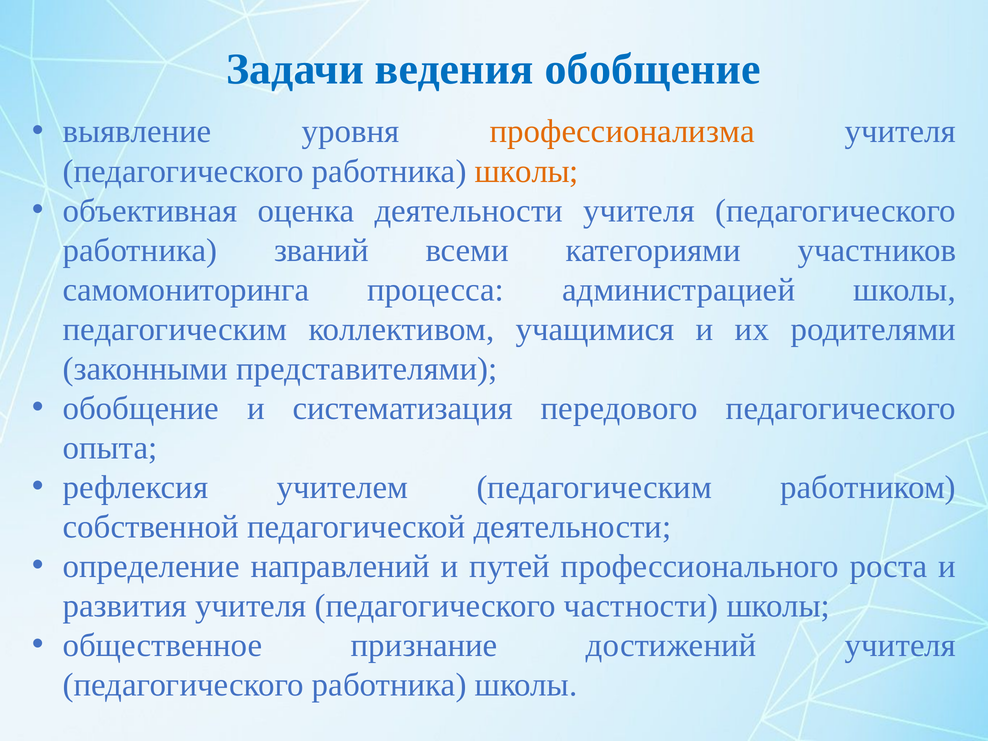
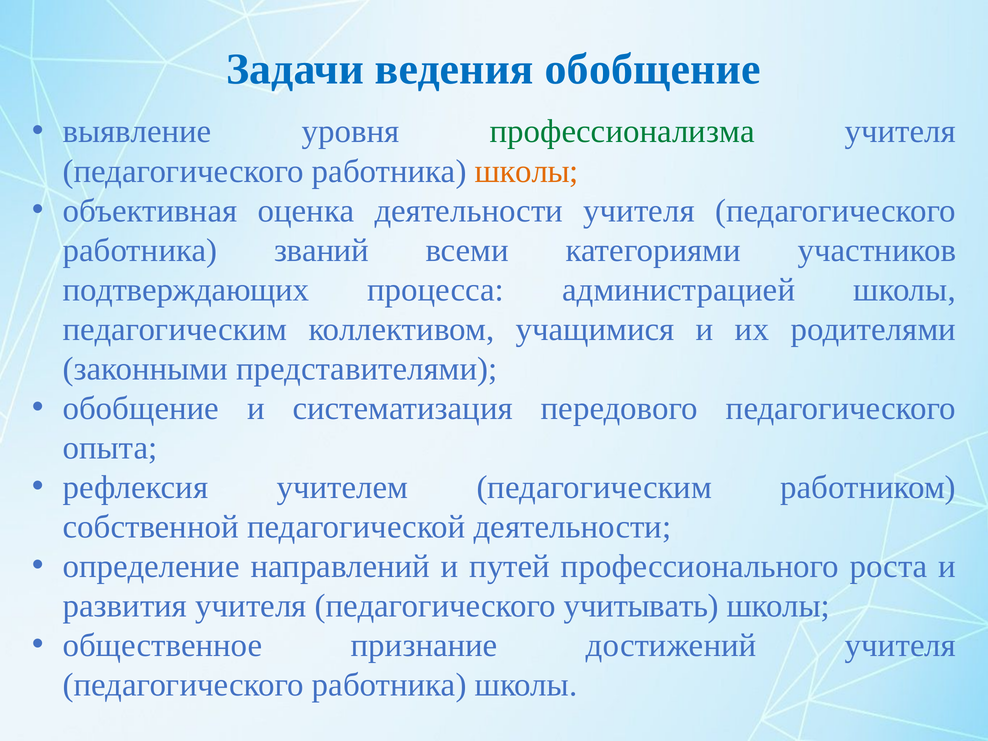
профессионализма colour: orange -> green
самомониторинга: самомониторинга -> подтверждающих
частности: частности -> учитывать
